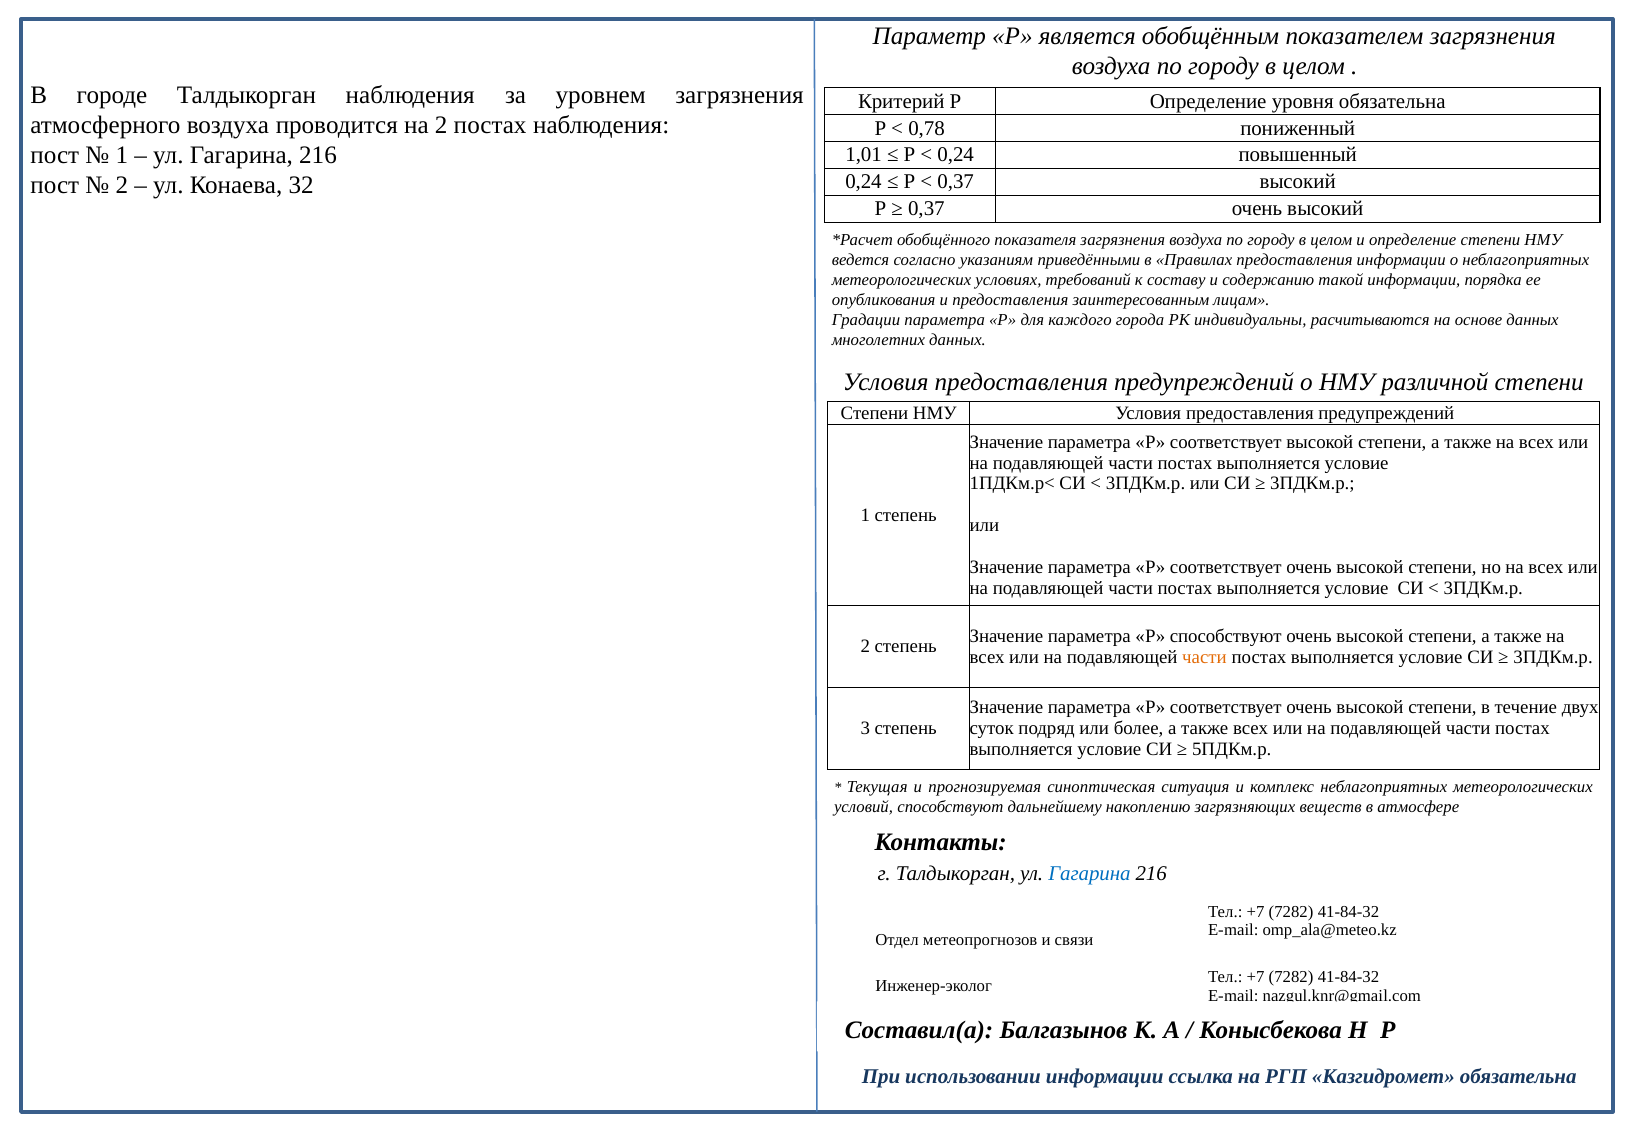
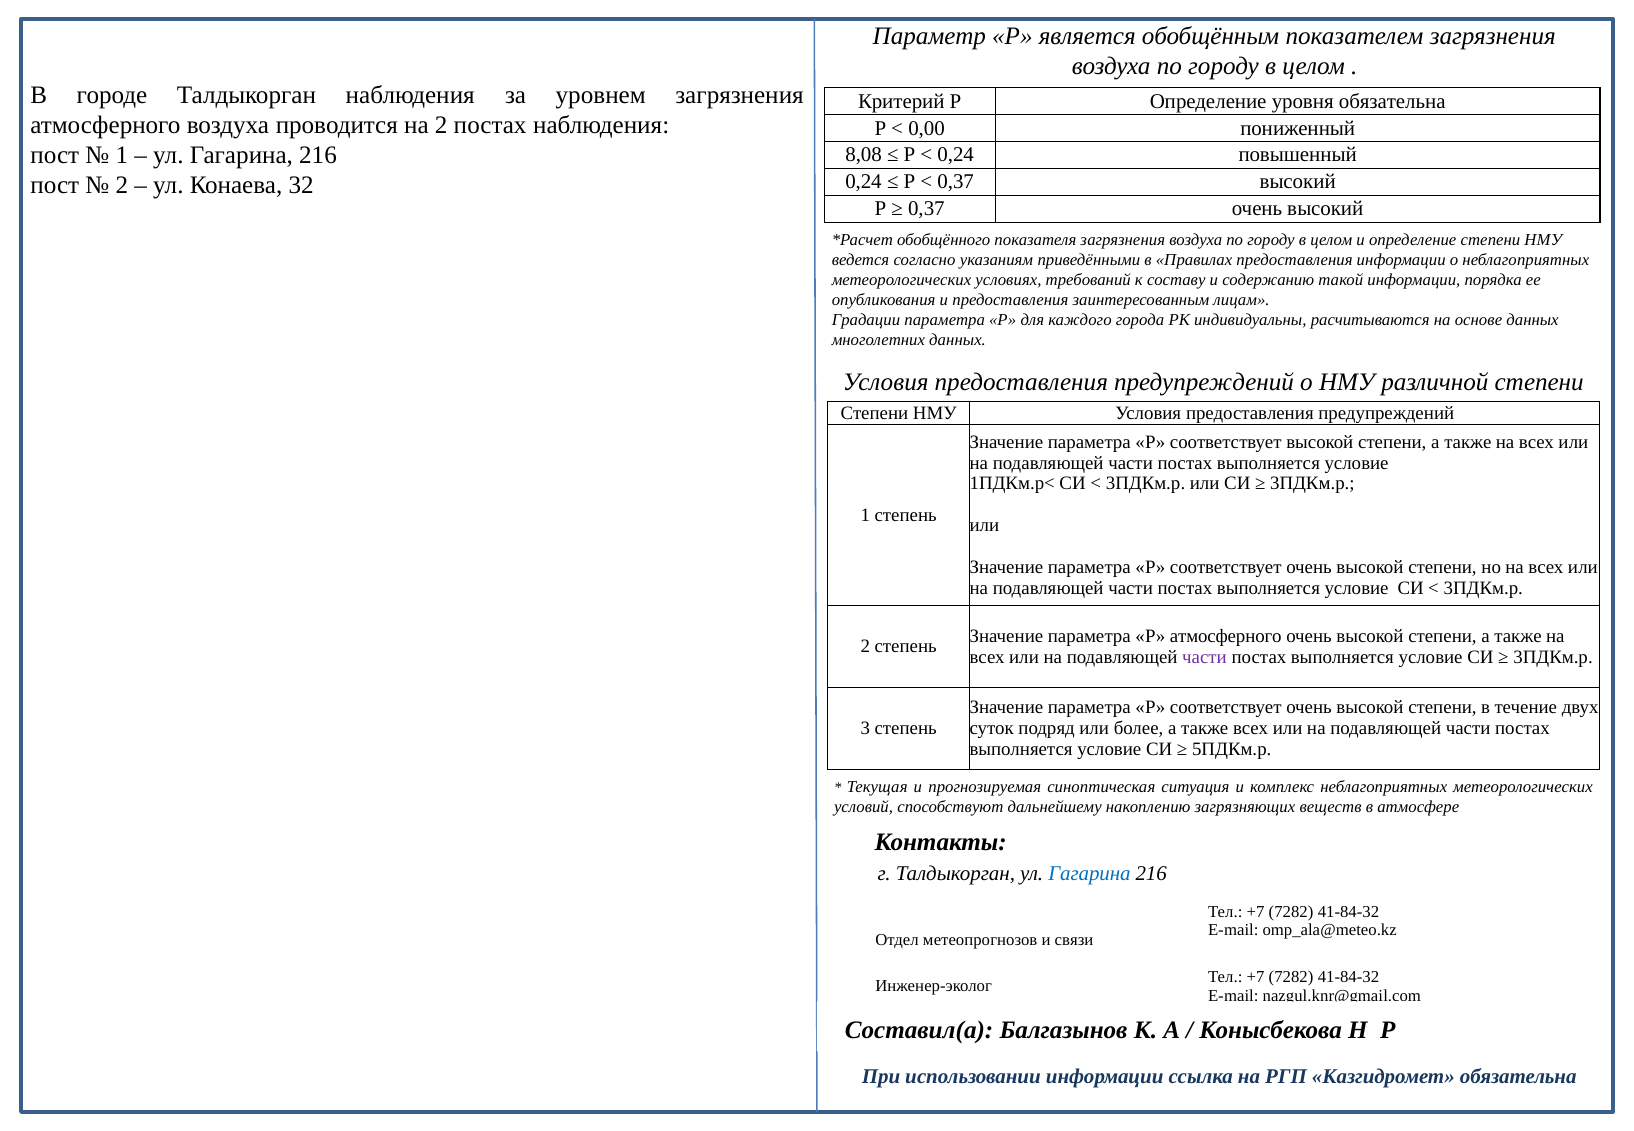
0,78: 0,78 -> 0,00
1,01: 1,01 -> 8,08
Р способствуют: способствуют -> атмосферного
части at (1205, 657) colour: orange -> purple
